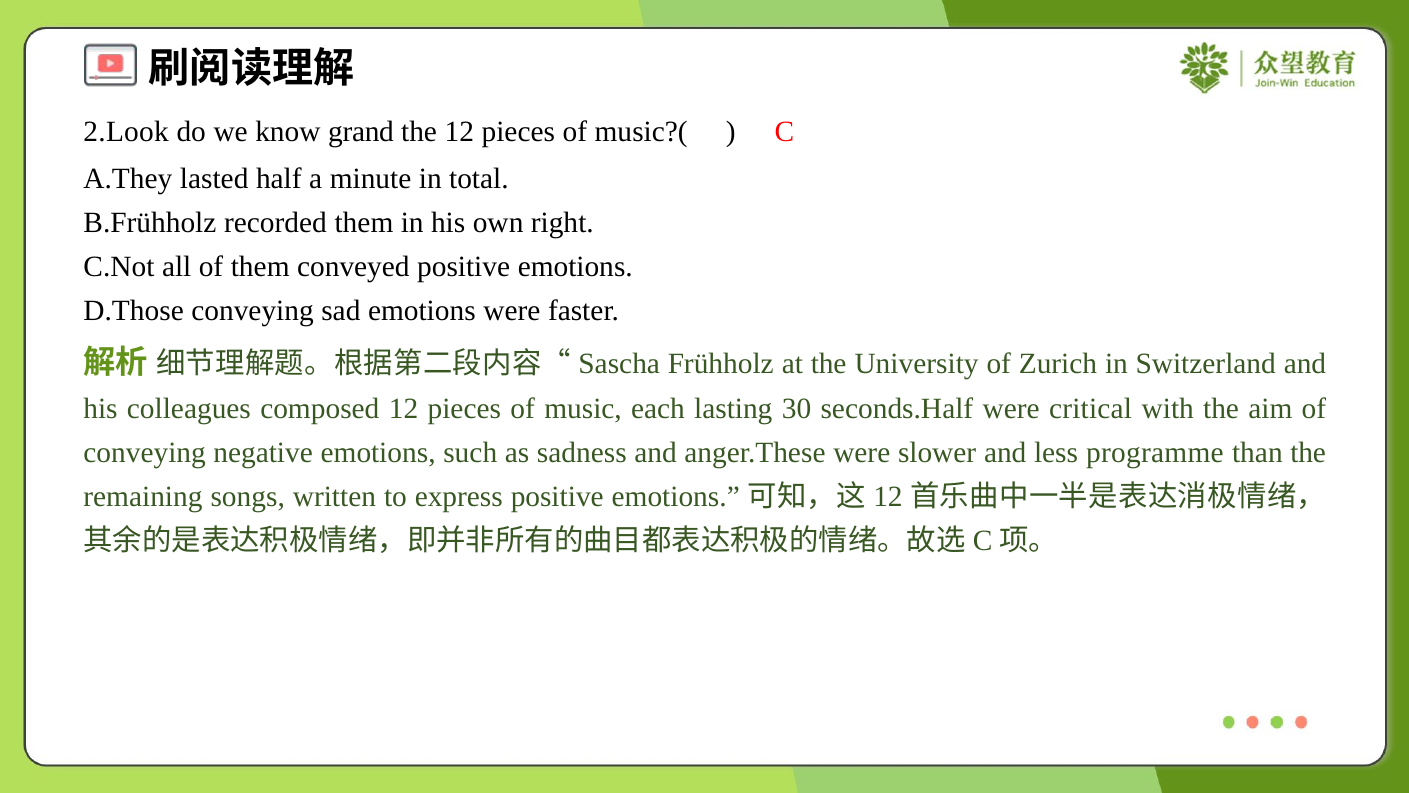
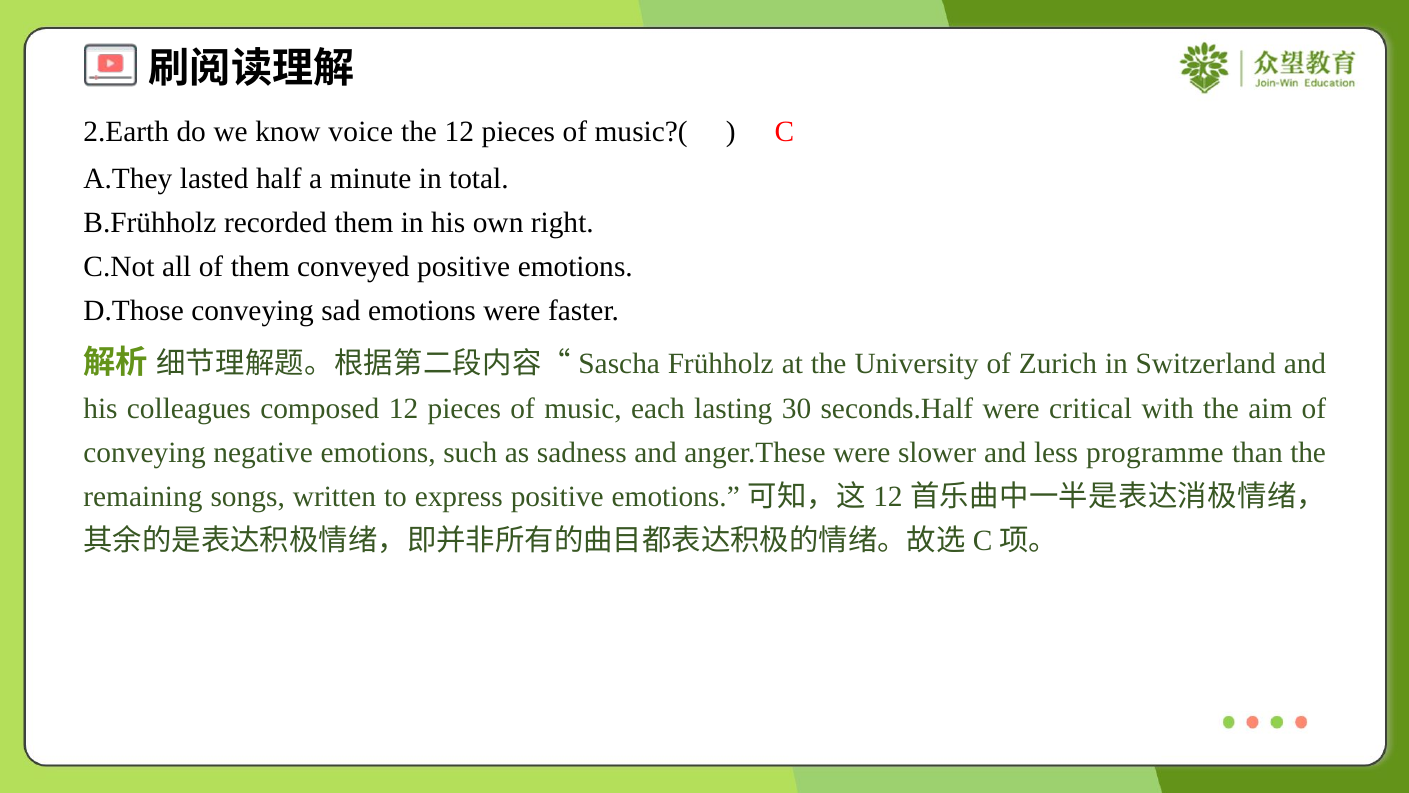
2.Look: 2.Look -> 2.Earth
grand: grand -> voice
